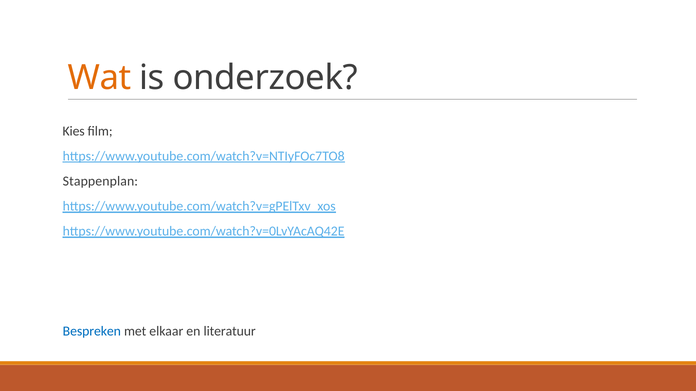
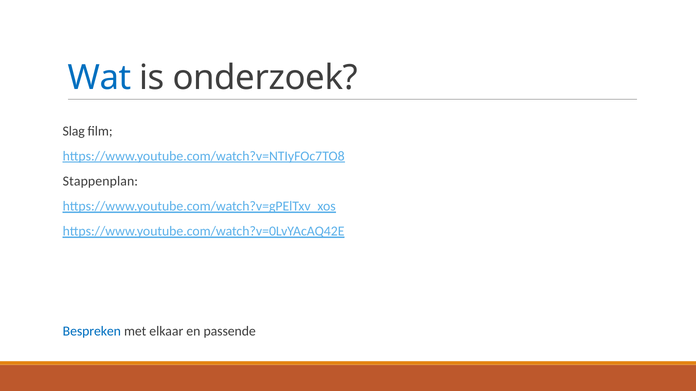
Wat colour: orange -> blue
Kies: Kies -> Slag
literatuur: literatuur -> passende
